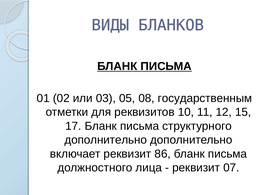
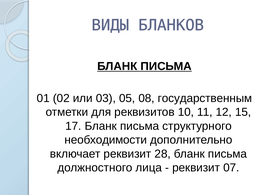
дополнительно at (106, 140): дополнительно -> необходимости
86: 86 -> 28
